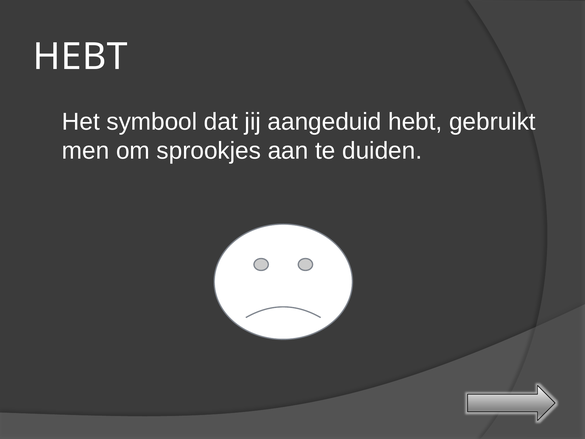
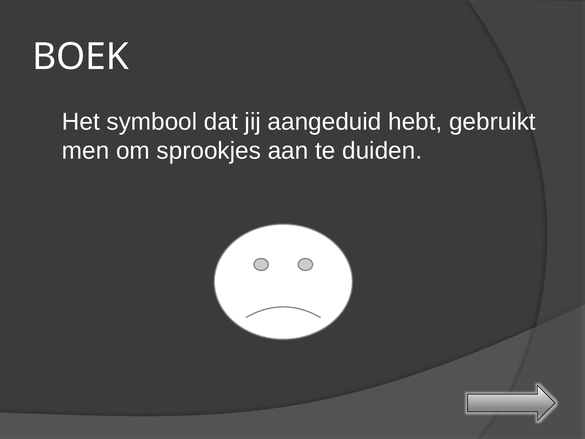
HEBT at (80, 57): HEBT -> BOEK
